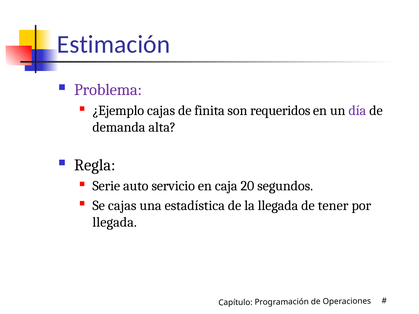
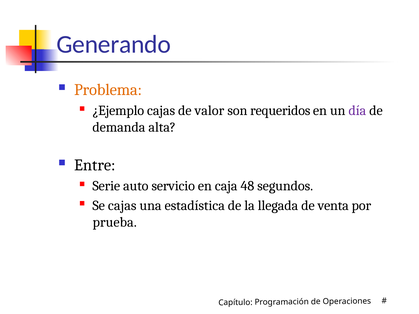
Estimación: Estimación -> Generando
Problema colour: purple -> orange
finita: finita -> valor
Regla: Regla -> Entre
20: 20 -> 48
tener: tener -> venta
llegada at (115, 222): llegada -> prueba
